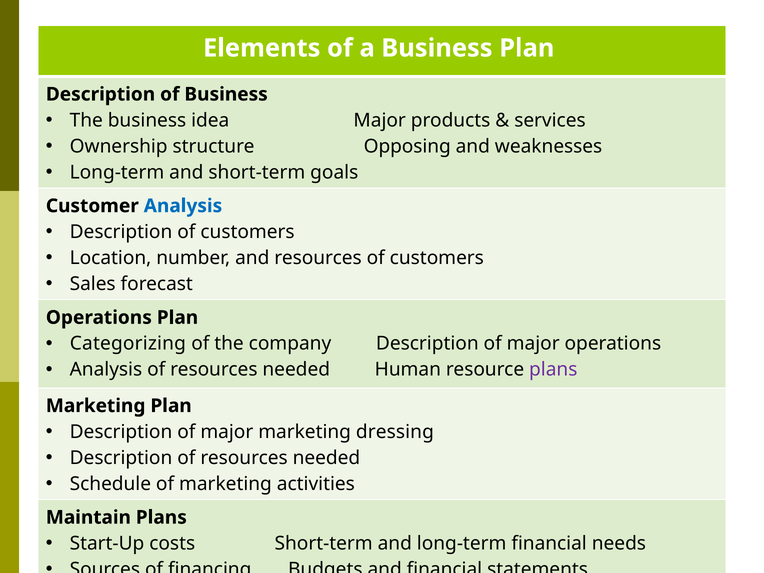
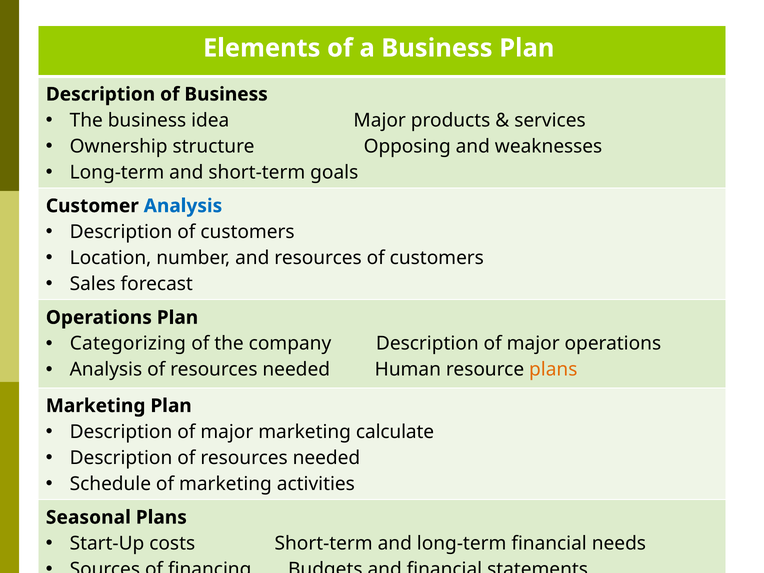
plans at (553, 370) colour: purple -> orange
dressing: dressing -> calculate
Maintain: Maintain -> Seasonal
